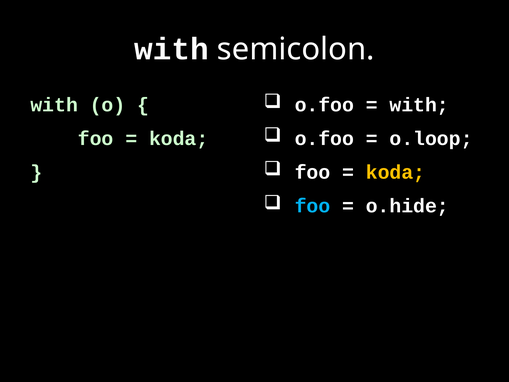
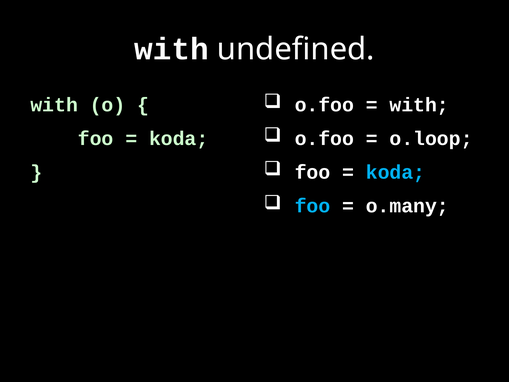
semicolon: semicolon -> undefined
koda at (395, 172) colour: yellow -> light blue
o.hide: o.hide -> o.many
